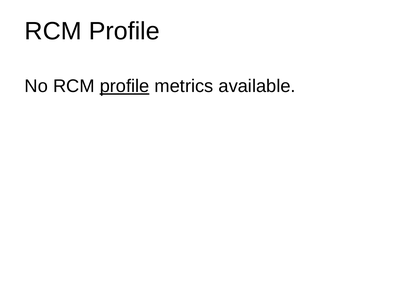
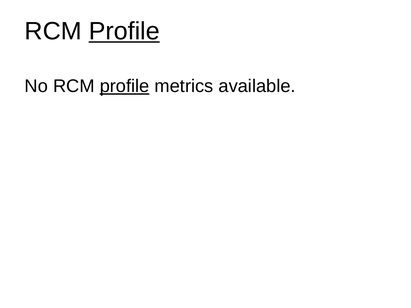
Profile at (124, 31) underline: none -> present
